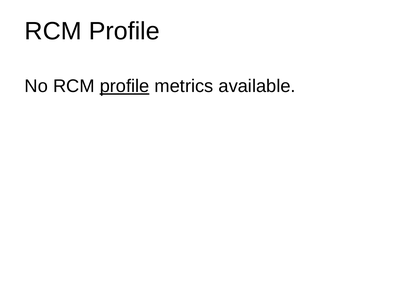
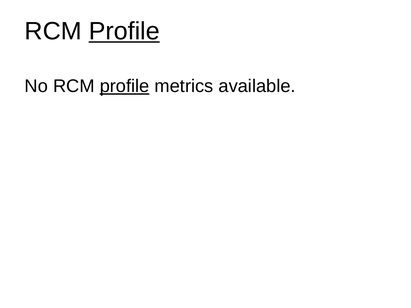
Profile at (124, 31) underline: none -> present
